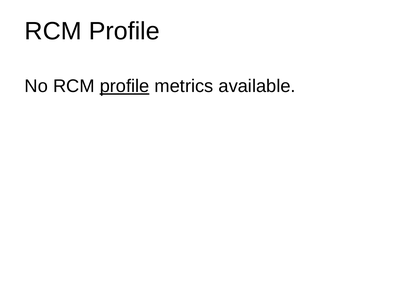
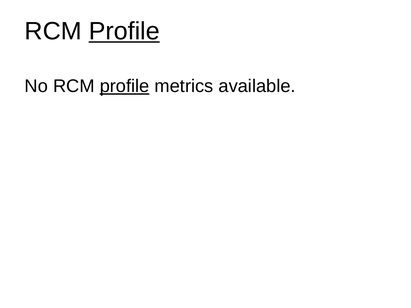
Profile at (124, 31) underline: none -> present
